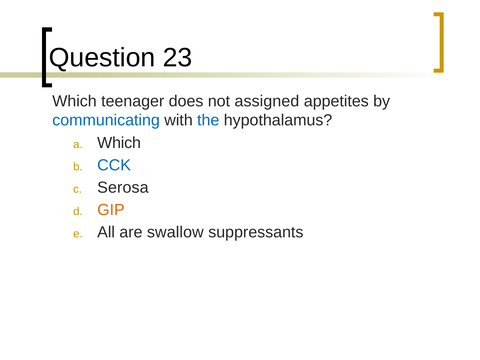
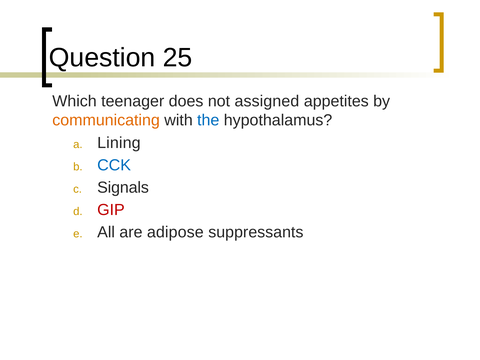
23: 23 -> 25
communicating colour: blue -> orange
Which at (119, 143): Which -> Lining
Serosa: Serosa -> Signals
GIP colour: orange -> red
swallow: swallow -> adipose
